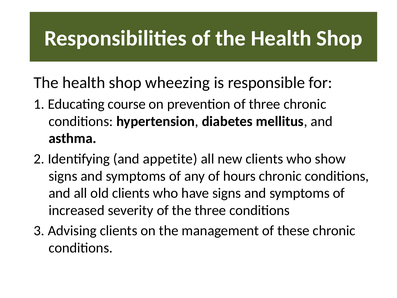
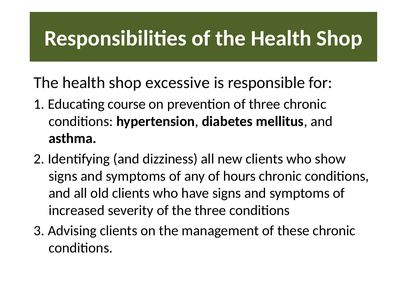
wheezing: wheezing -> excessive
appetite: appetite -> dizziness
